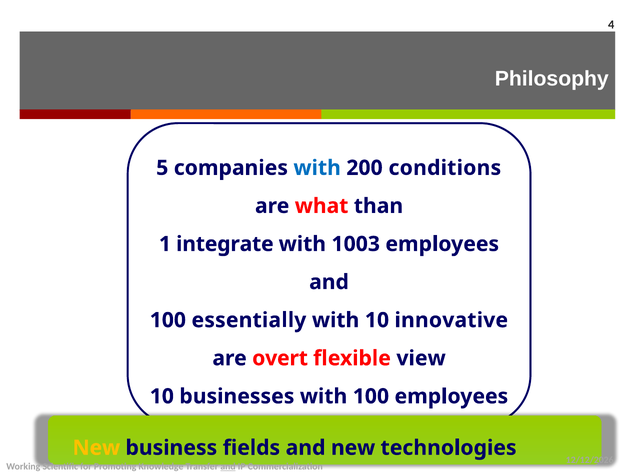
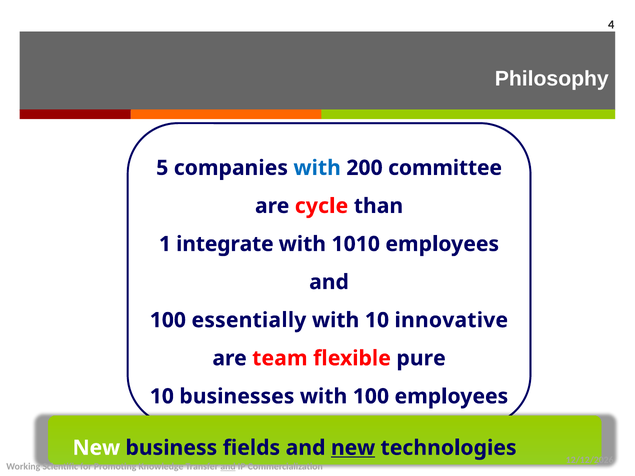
conditions: conditions -> committee
what: what -> cycle
1003: 1003 -> 1010
overt: overt -> team
view: view -> pure
New at (96, 448) colour: yellow -> white
new at (353, 448) underline: none -> present
